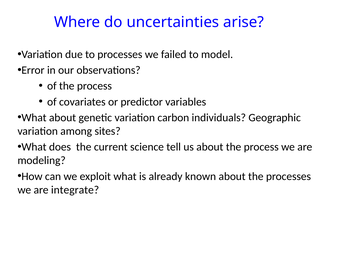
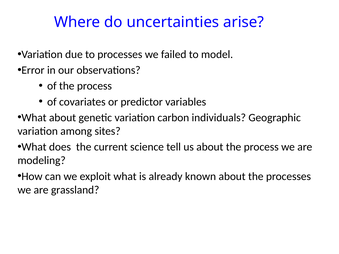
integrate: integrate -> grassland
